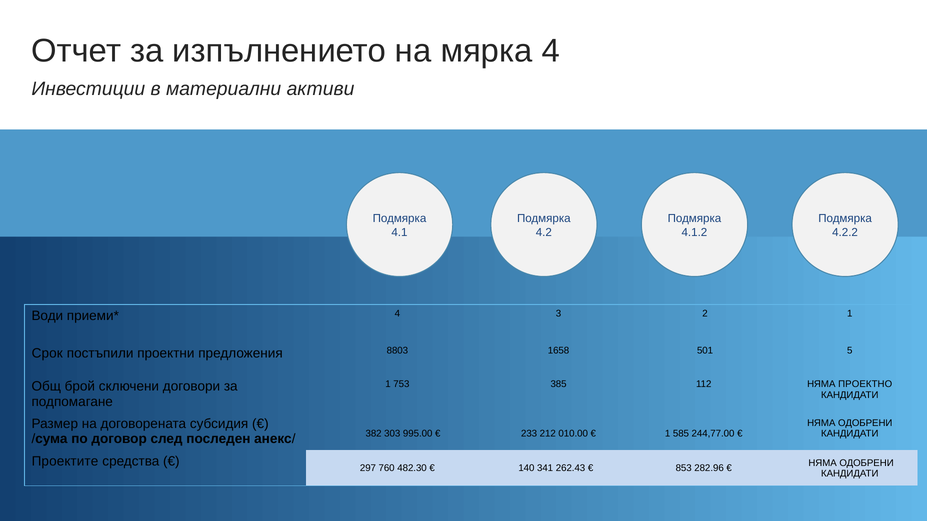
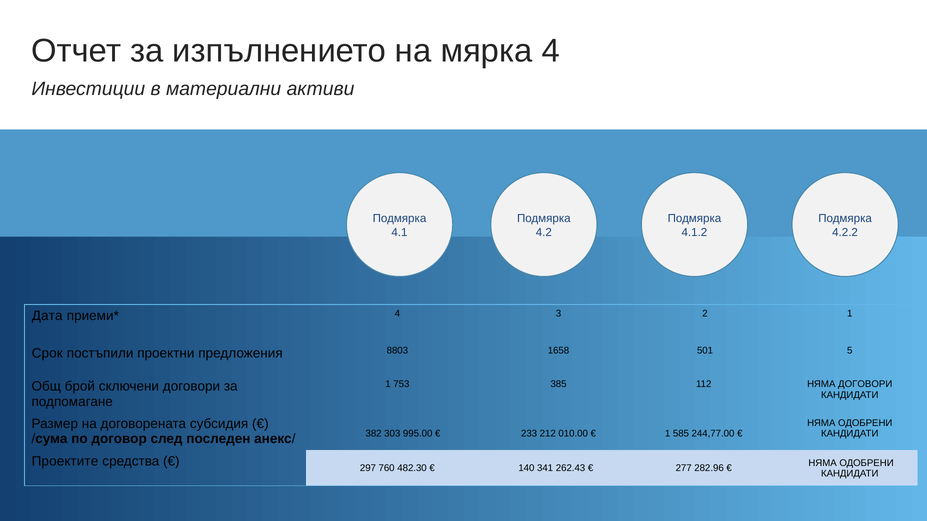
Води: Води -> Дата
НЯМА ПРОЕКТНО: ПРОЕКТНО -> ДОГОВОРИ
853: 853 -> 277
